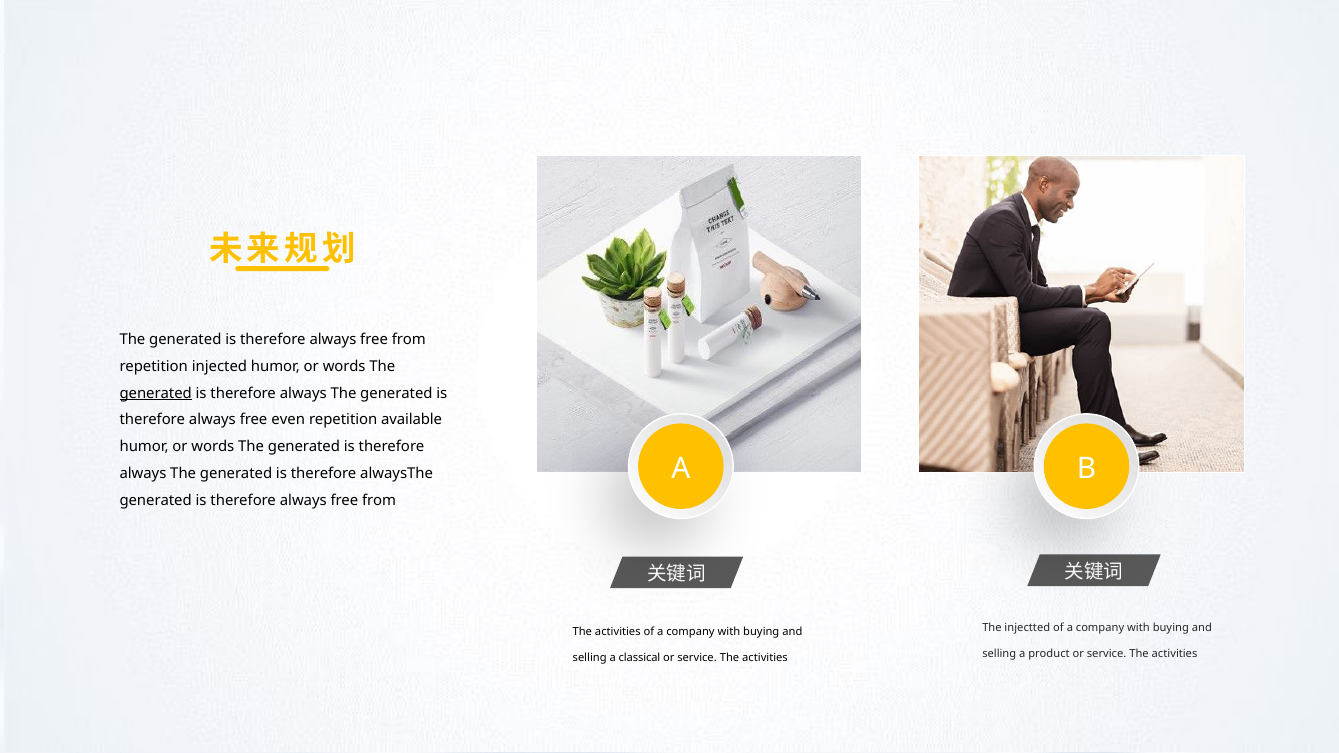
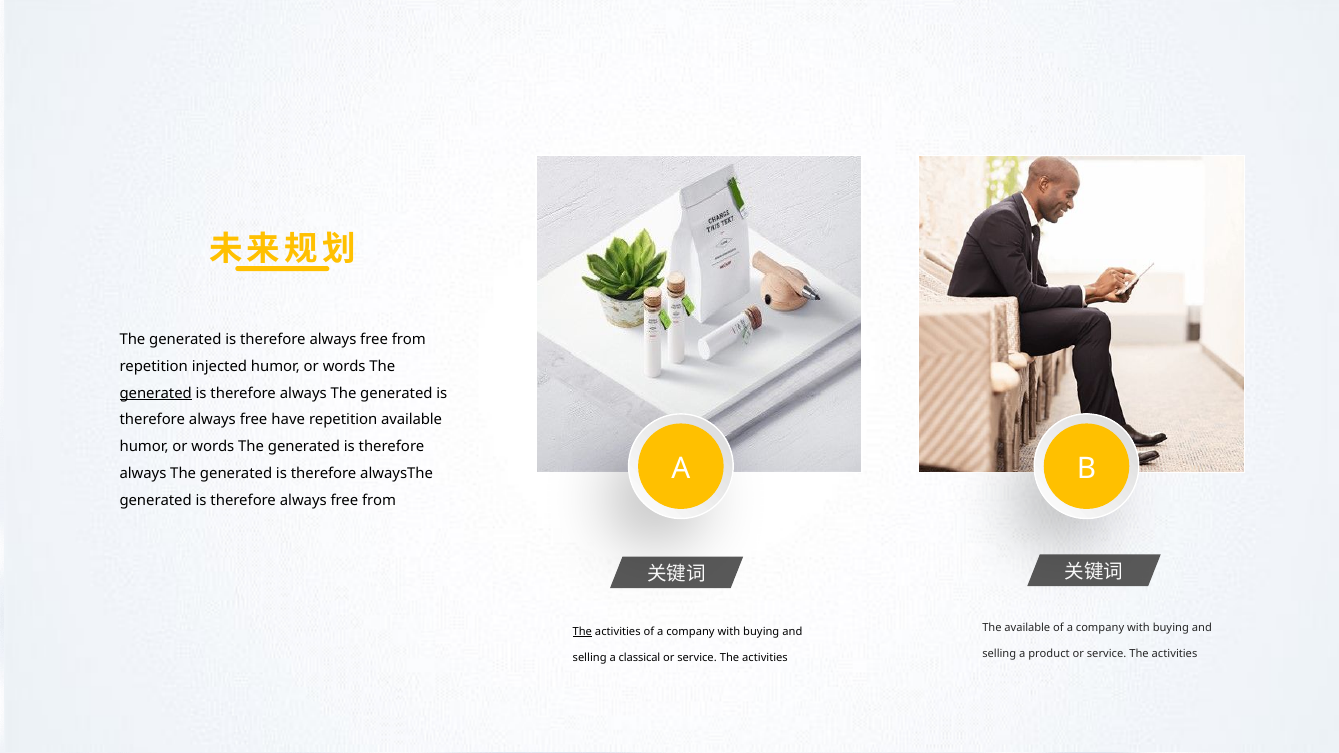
even: even -> have
The injectted: injectted -> available
The at (582, 632) underline: none -> present
